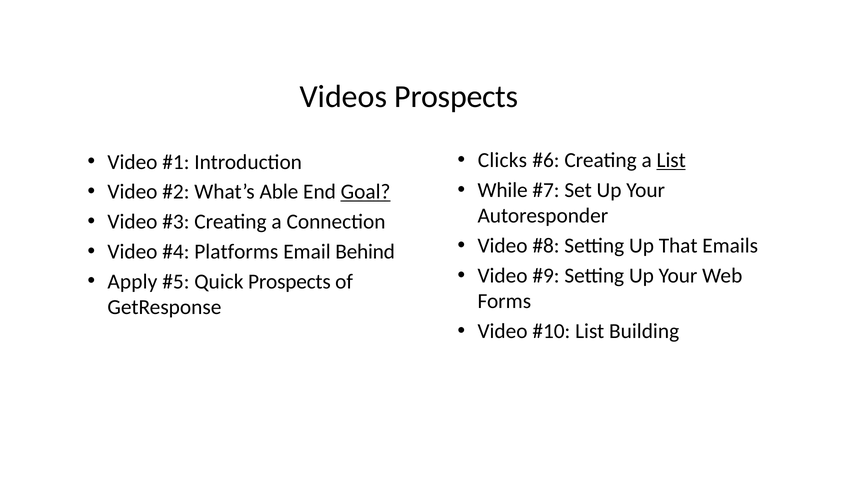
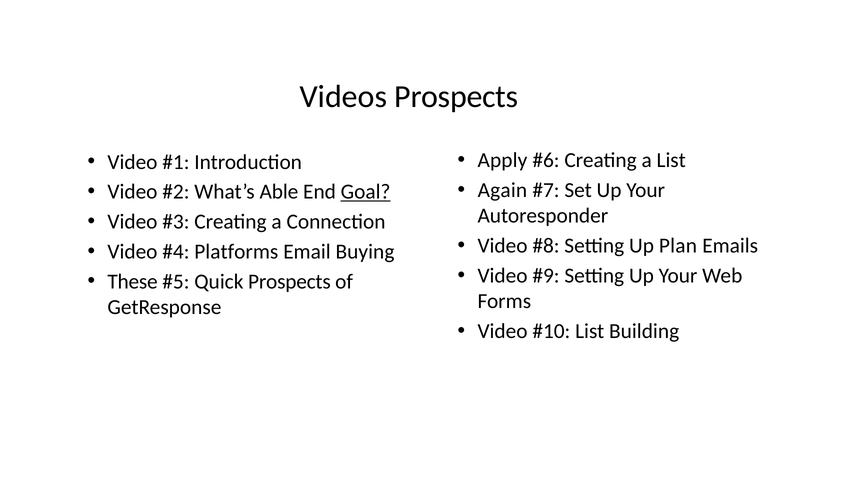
Clicks: Clicks -> Apply
List at (671, 160) underline: present -> none
While: While -> Again
That: That -> Plan
Behind: Behind -> Buying
Apply: Apply -> These
